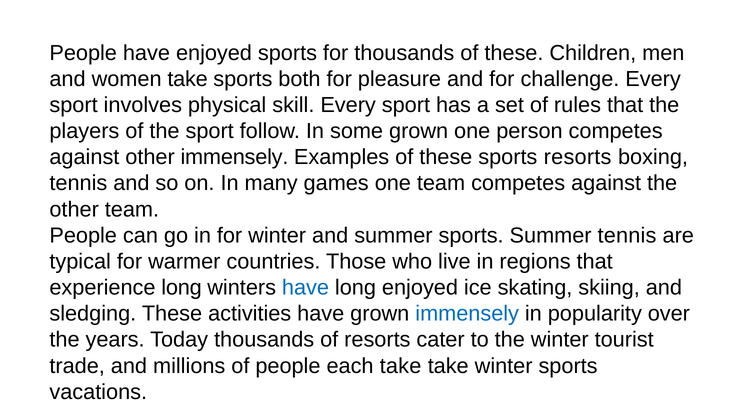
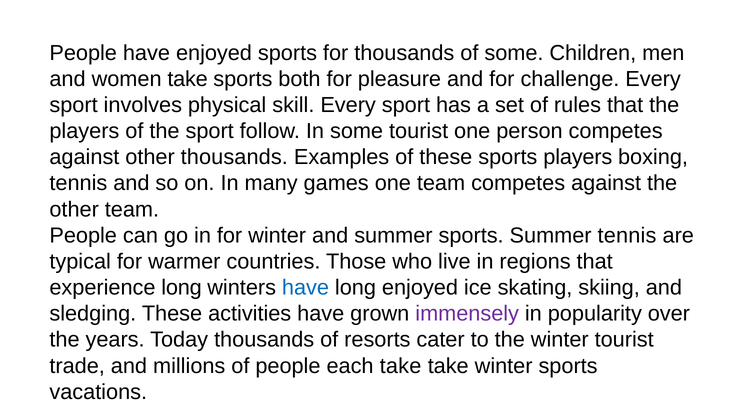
thousands of these: these -> some
some grown: grown -> tourist
other immensely: immensely -> thousands
sports resorts: resorts -> players
immensely at (467, 314) colour: blue -> purple
